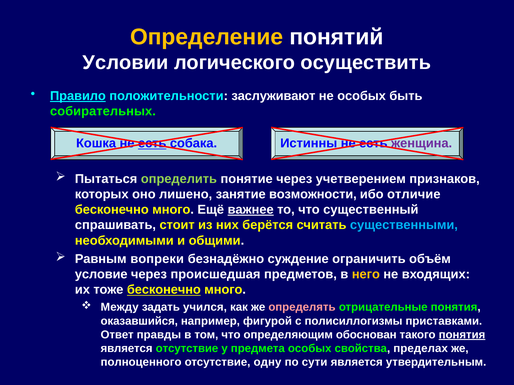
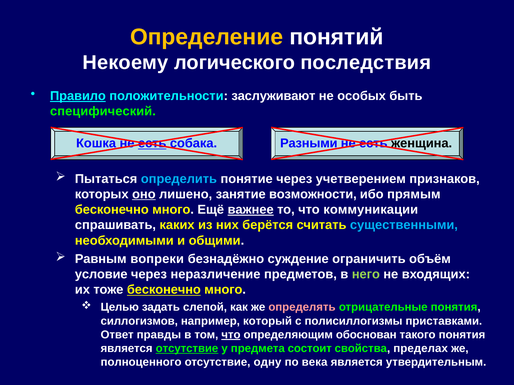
Условии: Условии -> Некоему
осуществить: осуществить -> последствия
собирательных: собирательных -> специфический
Истинны: Истинны -> Разными
женщина colour: purple -> black
определить colour: light green -> light blue
оно underline: none -> present
отличие: отличие -> прямым
существенный: существенный -> коммуникации
стоит: стоит -> каких
происшедшая: происшедшая -> неразличение
него colour: yellow -> light green
Между: Между -> Целью
учился: учился -> слепой
оказавшийся: оказавшийся -> силлогизмов
фигурой: фигурой -> который
что at (231, 335) underline: none -> present
понятия at (462, 335) underline: present -> none
отсутствие at (187, 349) underline: none -> present
предмета особых: особых -> состоит
сути: сути -> века
